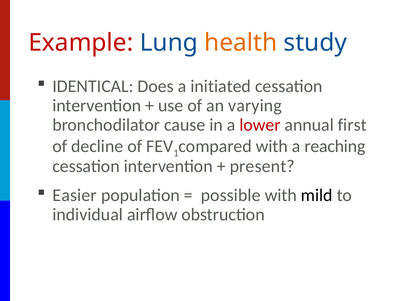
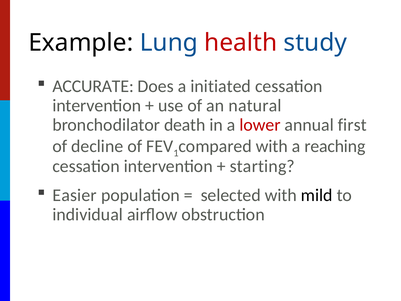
Example colour: red -> black
health colour: orange -> red
IDENTICAL: IDENTICAL -> ACCURATE
varying: varying -> natural
cause: cause -> death
present: present -> starting
possible: possible -> selected
